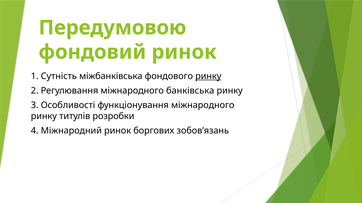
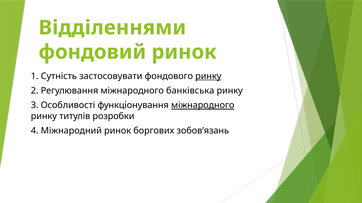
Передумовою: Передумовою -> Відділеннями
міжбанківська: міжбанківська -> застосовувати
міжнародного at (203, 106) underline: none -> present
